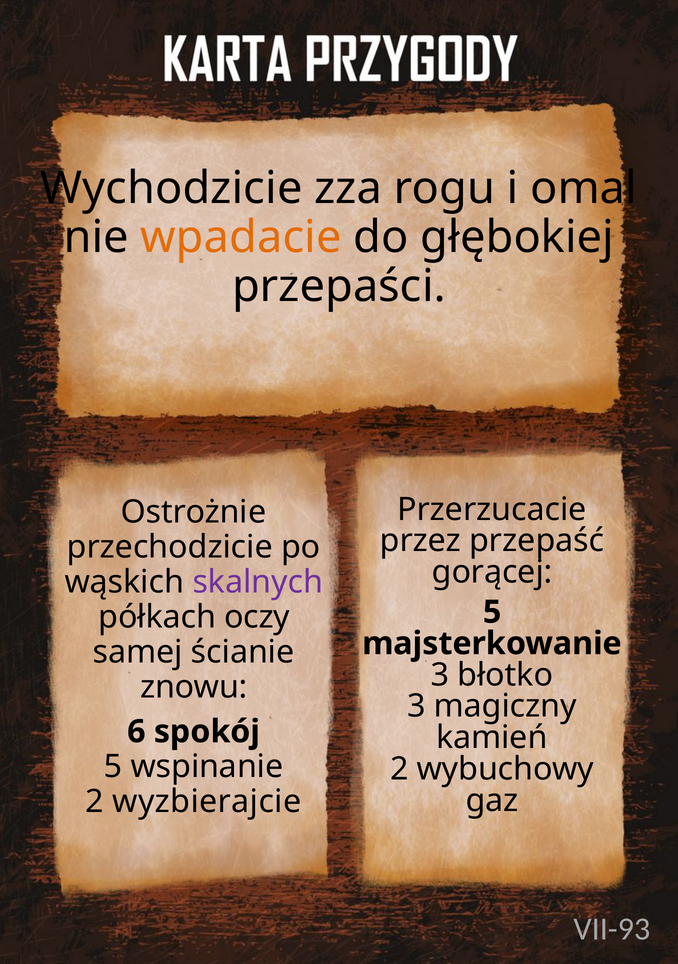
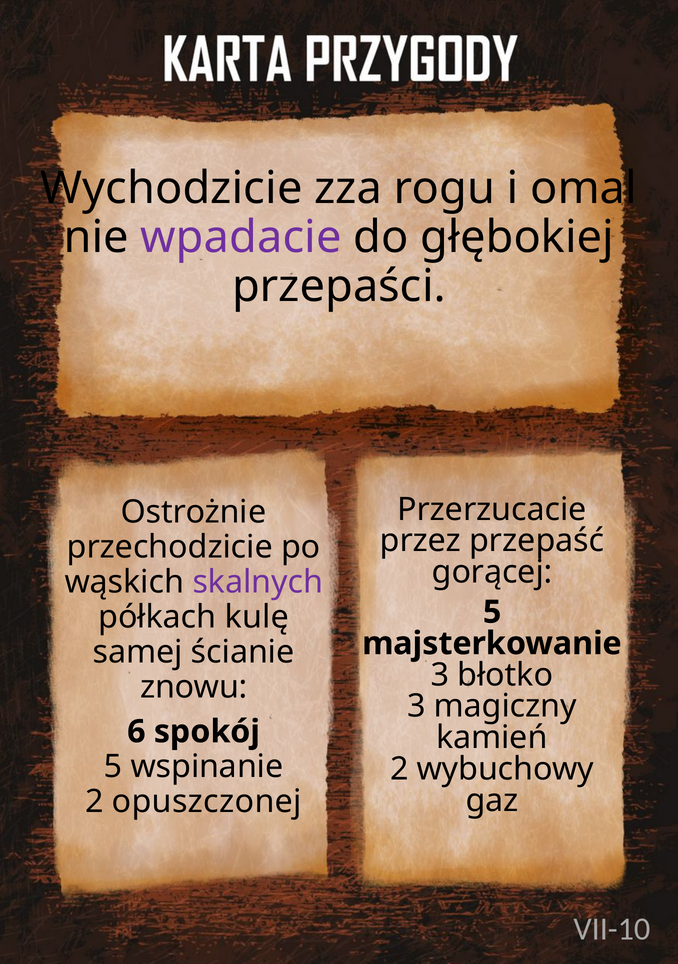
wpadacie colour: orange -> purple
oczy: oczy -> kulę
wyzbierajcie: wyzbierajcie -> opuszczonej
VII-93: VII-93 -> VII-10
